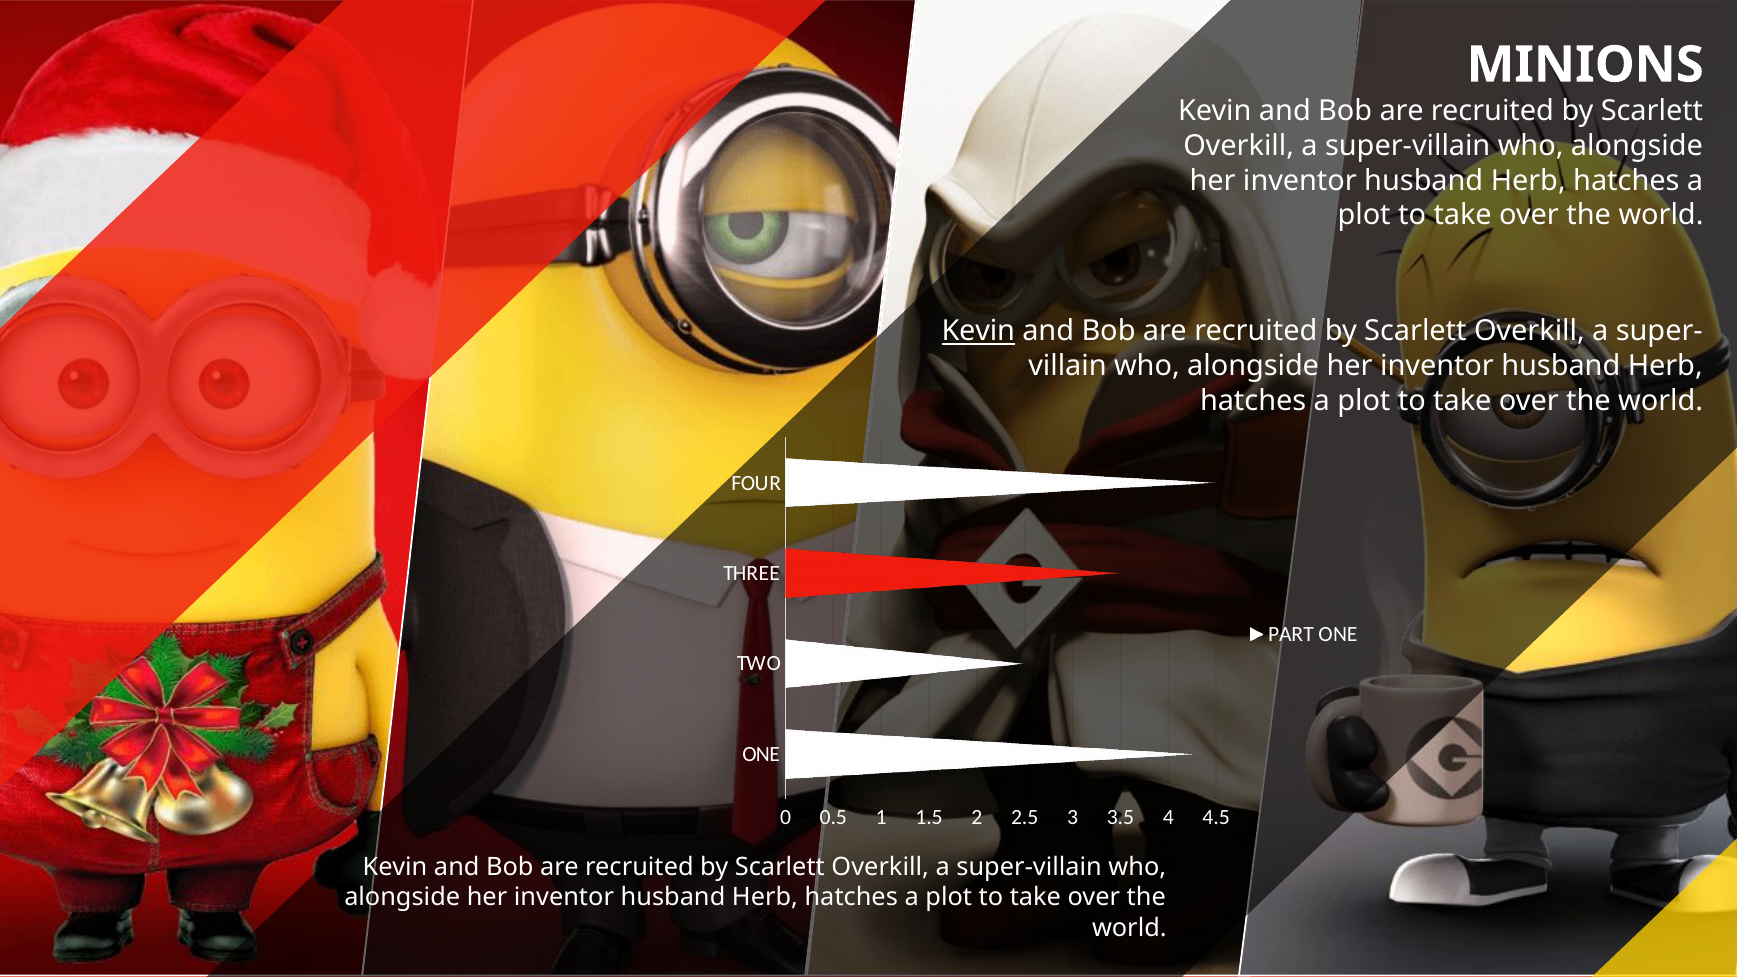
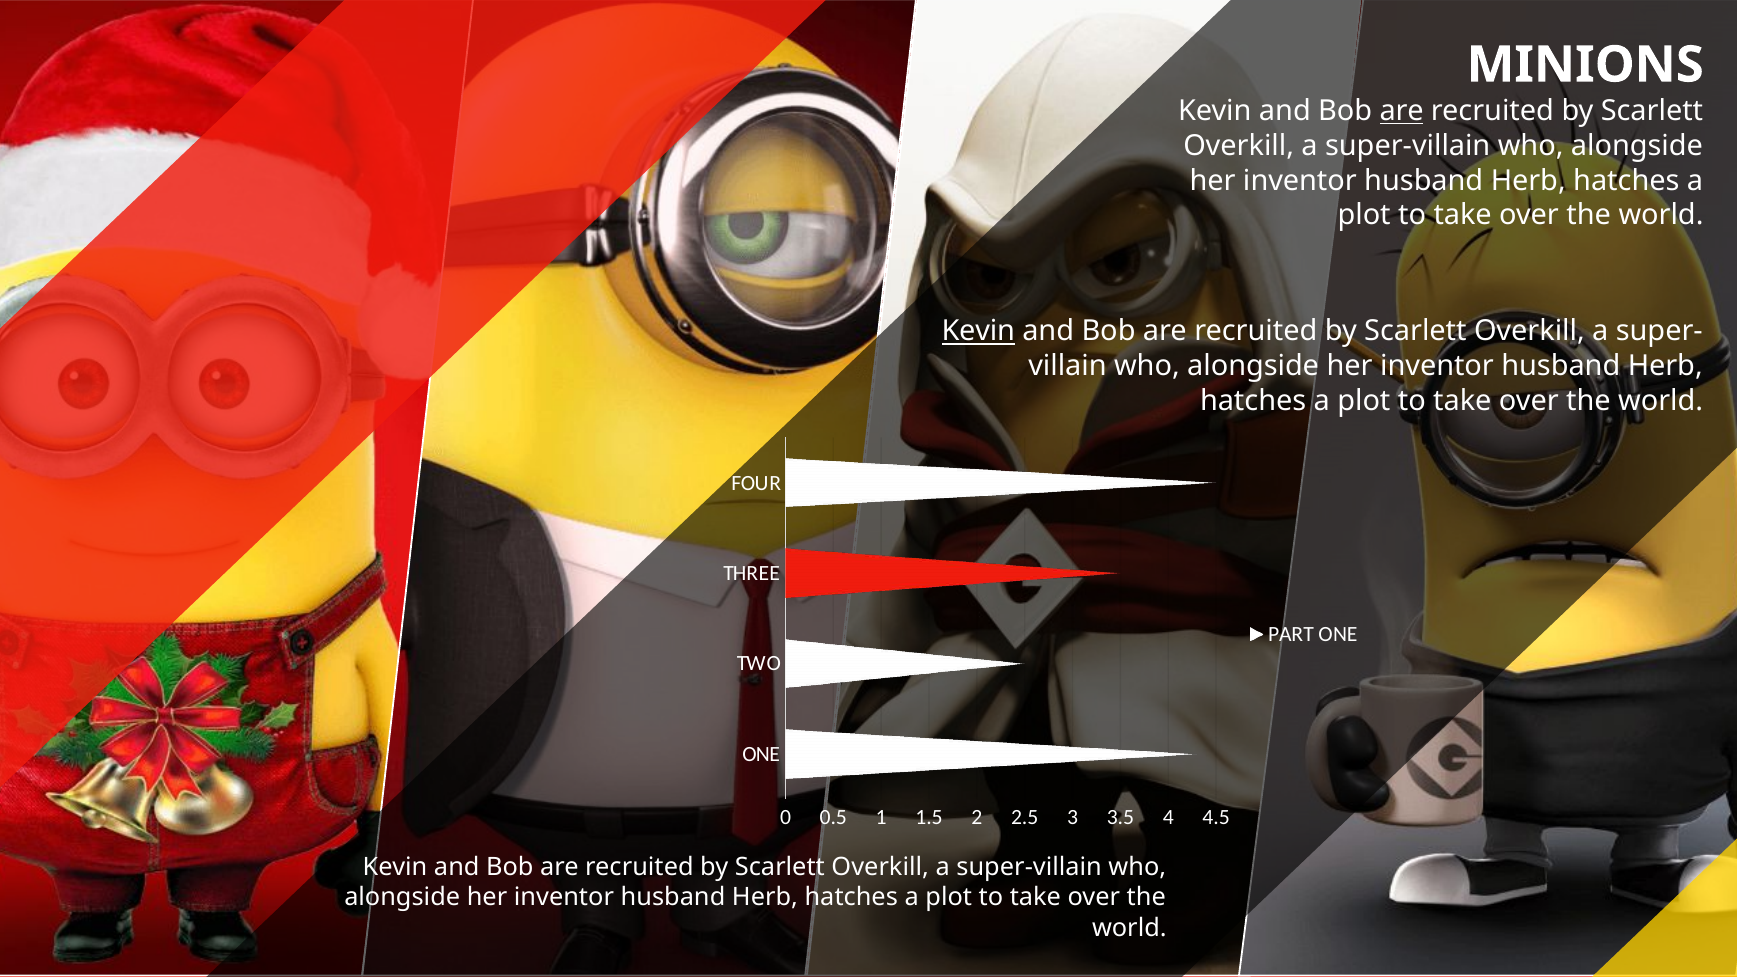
are at (1402, 111) underline: none -> present
